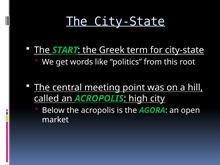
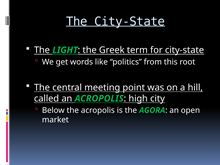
START: START -> LIGHT
